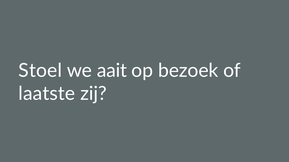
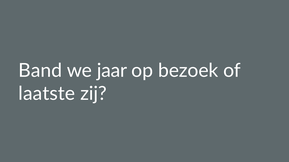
Stoel: Stoel -> Band
aait: aait -> jaar
